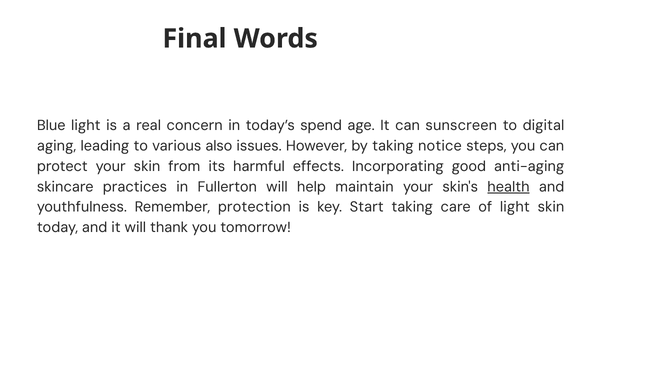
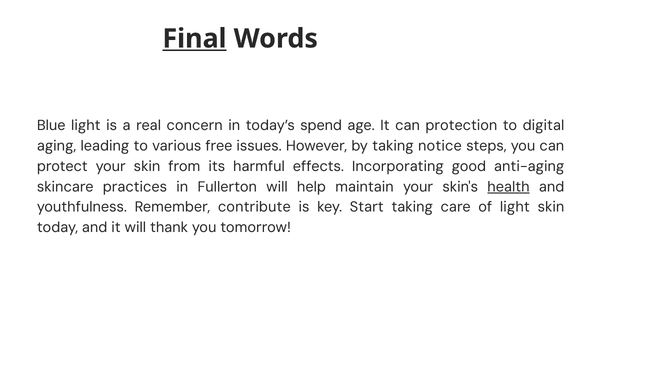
Final underline: none -> present
sunscreen: sunscreen -> protection
also: also -> free
protection: protection -> contribute
